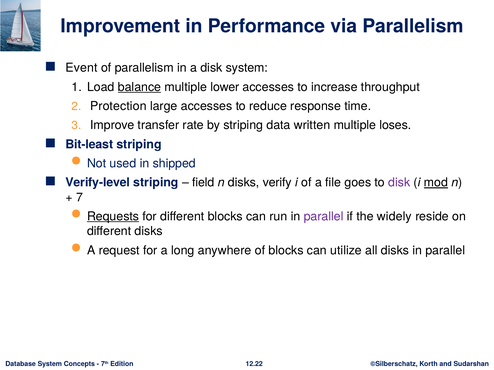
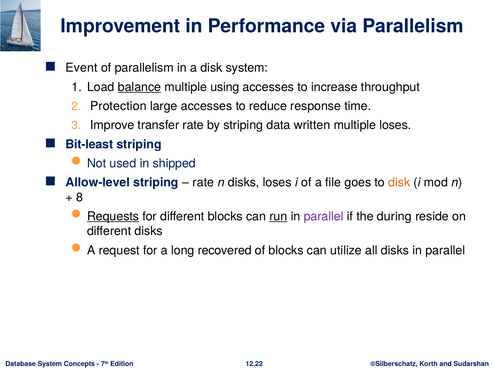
lower: lower -> using
Verify-level: Verify-level -> Allow-level
field at (203, 183): field -> rate
disks verify: verify -> loses
disk at (399, 183) colour: purple -> orange
mod underline: present -> none
7: 7 -> 8
run underline: none -> present
widely: widely -> during
anywhere: anywhere -> recovered
